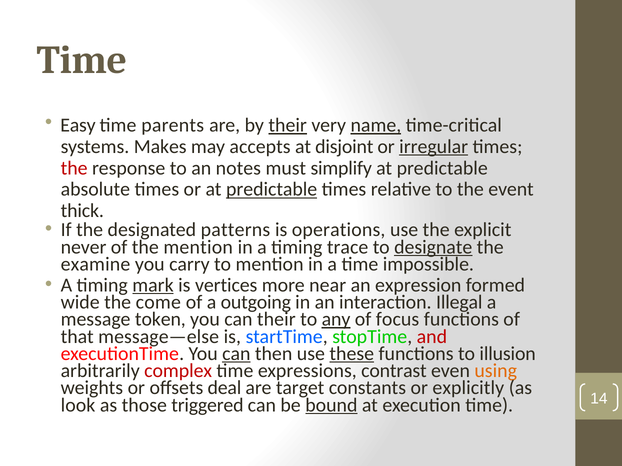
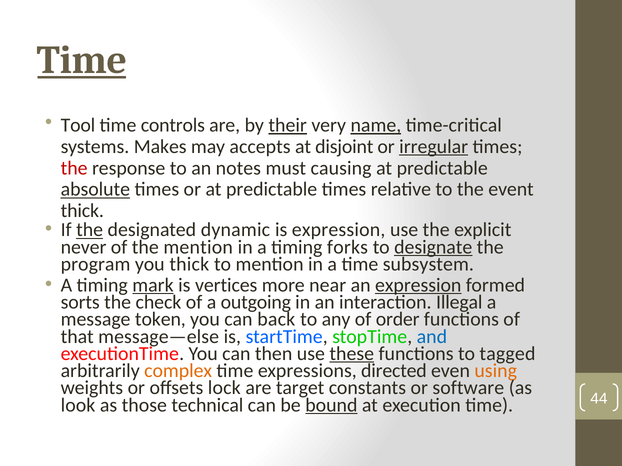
Time at (82, 60) underline: none -> present
Easy: Easy -> Tool
parents: parents -> controls
simplify: simplify -> causing
absolute underline: none -> present
predictable at (272, 190) underline: present -> none
the at (90, 230) underline: none -> present
patterns: patterns -> dynamic
is operations: operations -> expression
trace: trace -> forks
examine: examine -> program
you carry: carry -> thick
impossible: impossible -> subsystem
expression at (418, 285) underline: none -> present
wide: wide -> sorts
come: come -> check
can their: their -> back
any underline: present -> none
focus: focus -> order
and colour: red -> blue
can at (236, 354) underline: present -> none
illusion: illusion -> tagged
complex colour: red -> orange
contrast: contrast -> directed
deal: deal -> lock
explicitly: explicitly -> software
triggered: triggered -> technical
14: 14 -> 44
